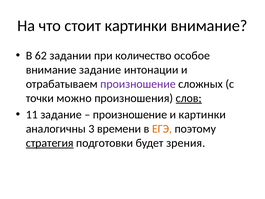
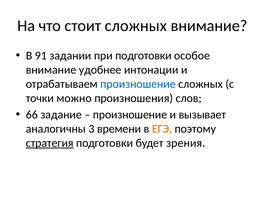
стоит картинки: картинки -> сложных
62: 62 -> 91
при количество: количество -> подготовки
внимание задание: задание -> удобнее
произношение at (138, 84) colour: purple -> blue
слов underline: present -> none
11: 11 -> 66
и картинки: картинки -> вызывает
